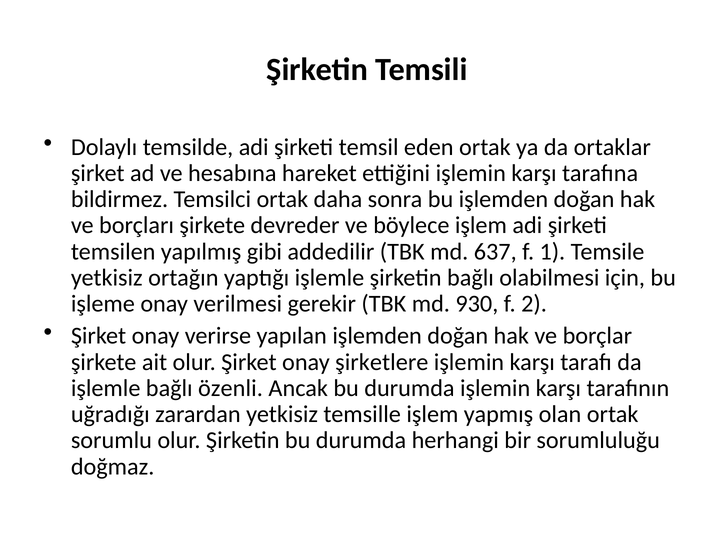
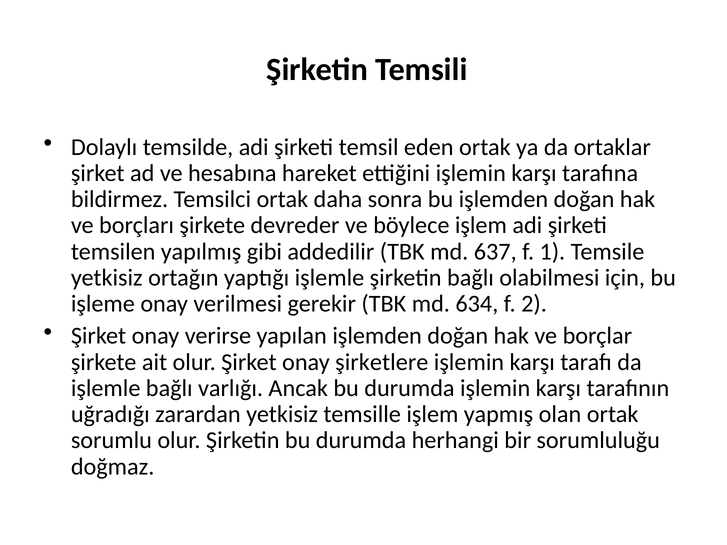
930: 930 -> 634
özenli: özenli -> varlığı
